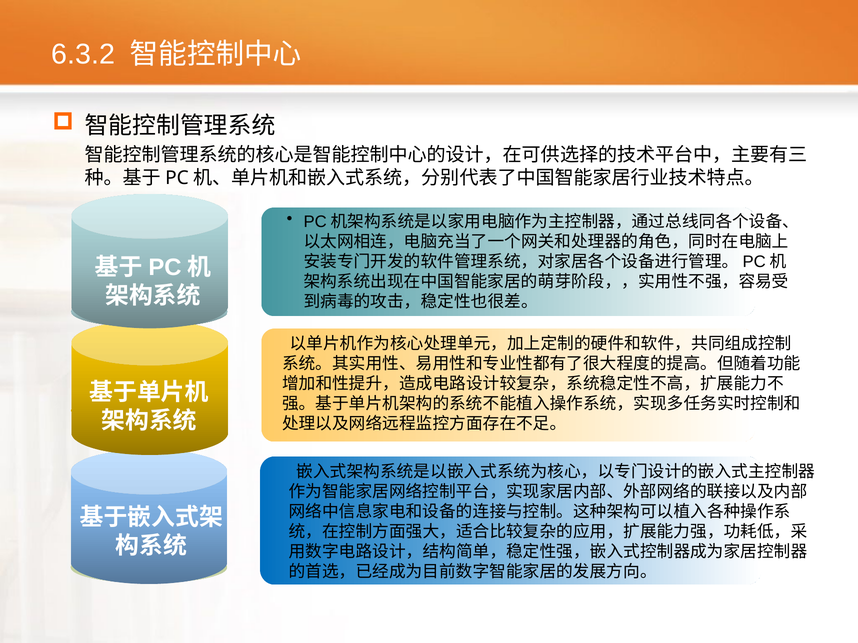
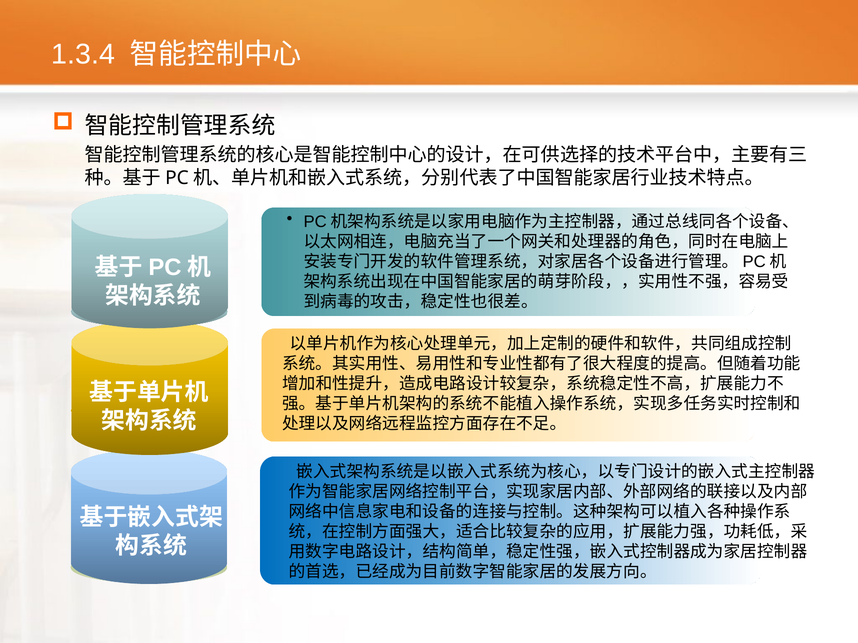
6.3.2: 6.3.2 -> 1.3.4
